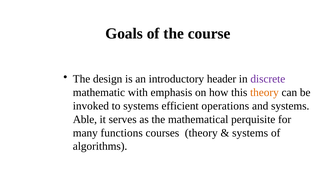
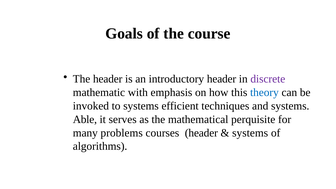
The design: design -> header
theory at (264, 92) colour: orange -> blue
operations: operations -> techniques
functions: functions -> problems
courses theory: theory -> header
